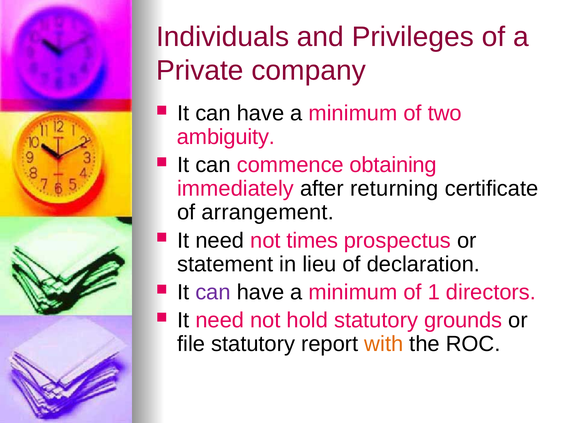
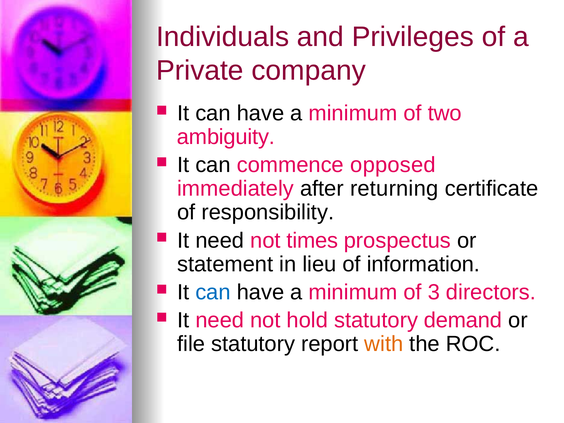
obtaining: obtaining -> opposed
arrangement: arrangement -> responsibility
declaration: declaration -> information
can at (213, 292) colour: purple -> blue
1: 1 -> 3
grounds: grounds -> demand
